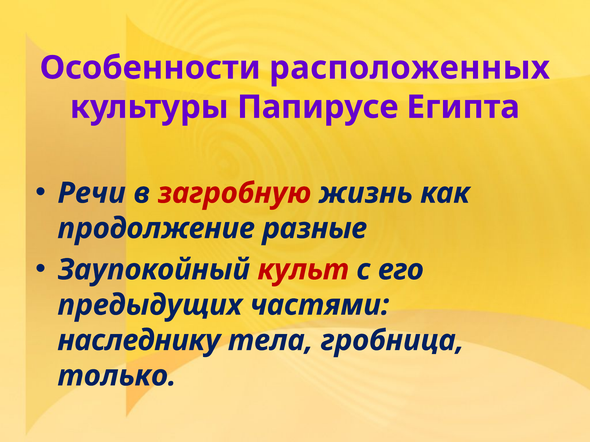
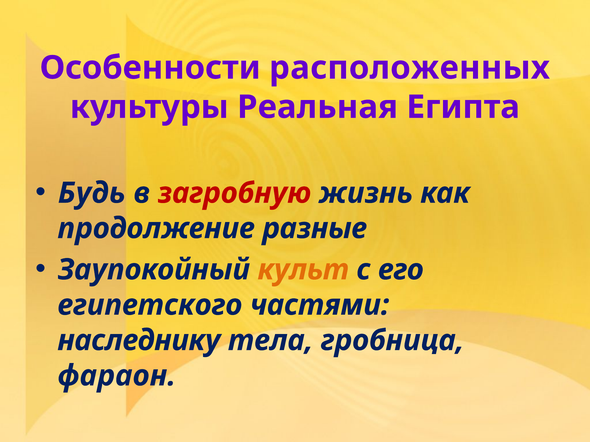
Папирусе: Папирусе -> Реальная
Речи: Речи -> Будь
культ colour: red -> orange
предыдущих: предыдущих -> египетского
только: только -> фараон
